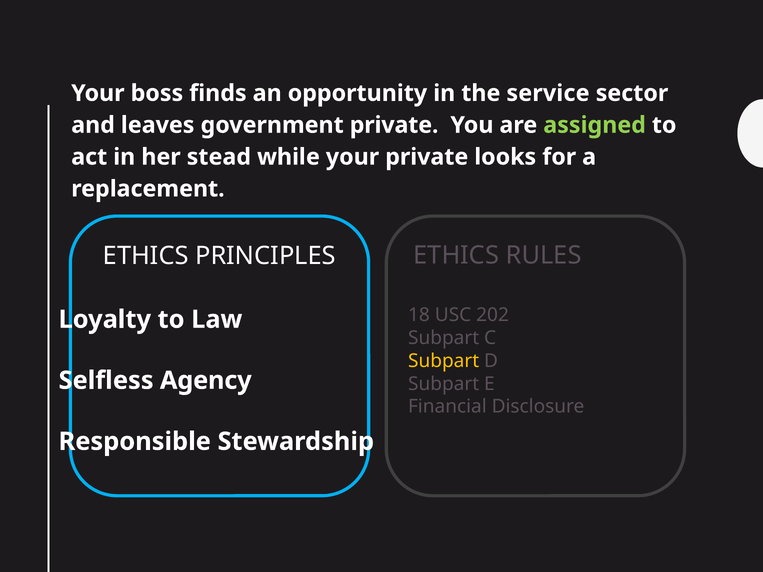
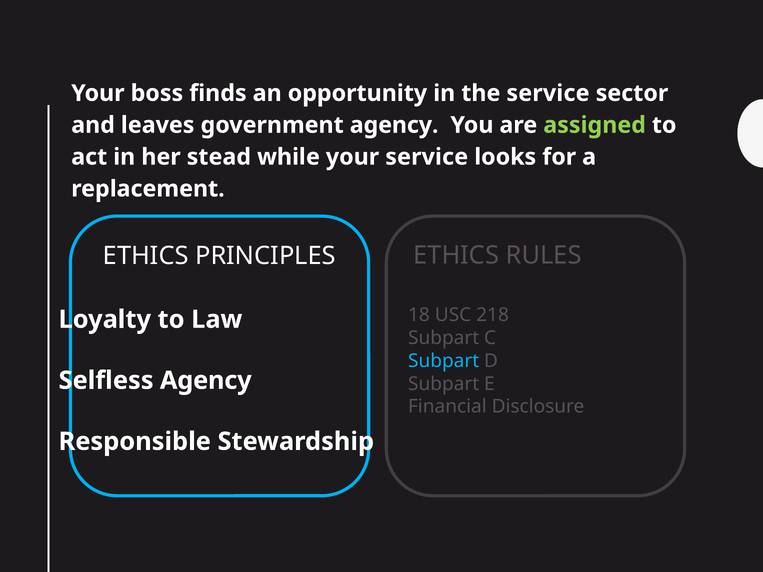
government private: private -> agency
your private: private -> service
202: 202 -> 218
Subpart at (444, 361) colour: yellow -> light blue
